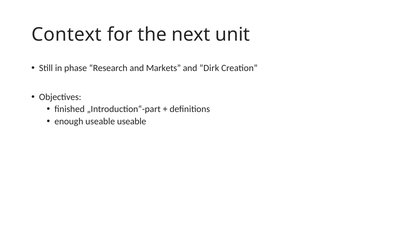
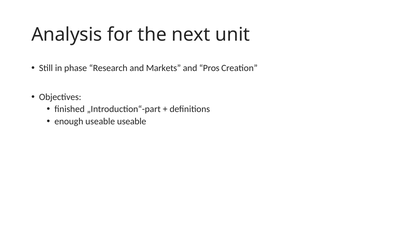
Context: Context -> Analysis
Dirk: Dirk -> Pros
